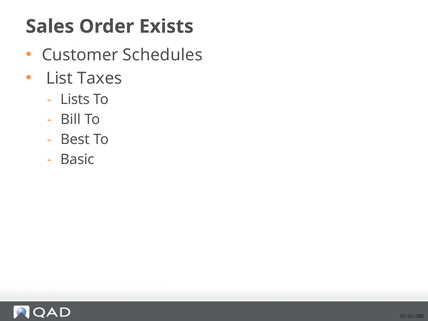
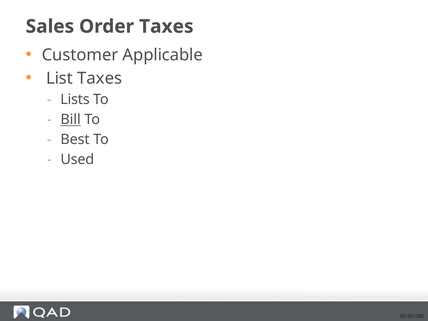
Order Exists: Exists -> Taxes
Schedules: Schedules -> Applicable
Bill underline: none -> present
Basic: Basic -> Used
